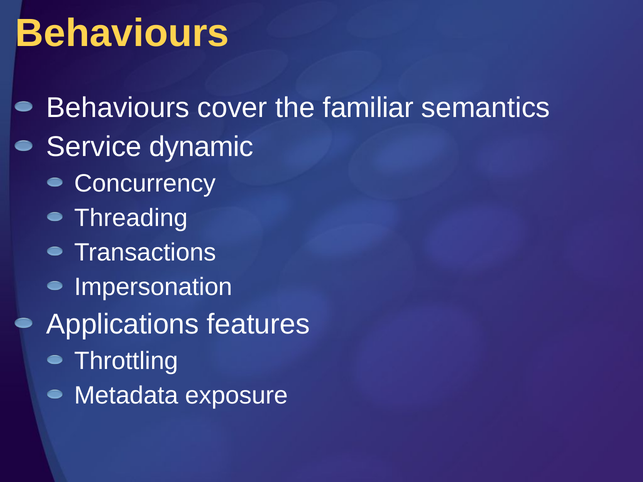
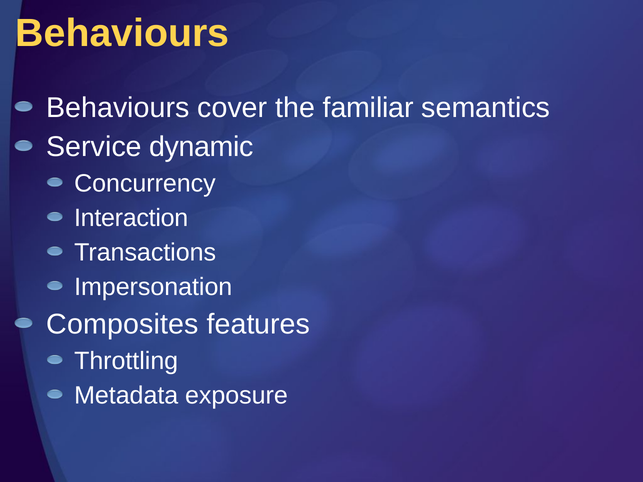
Threading: Threading -> Interaction
Applications: Applications -> Composites
